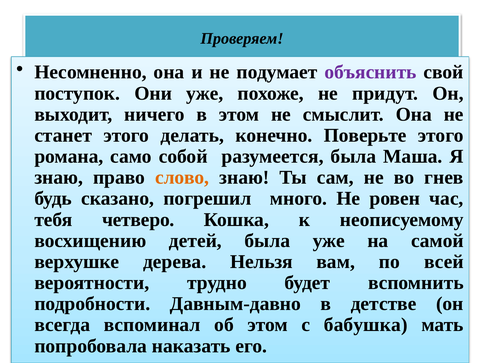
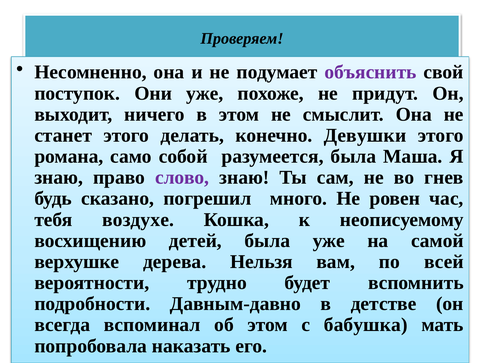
Поверьте: Поверьте -> Девушки
слово colour: orange -> purple
четверо: четверо -> воздухе
